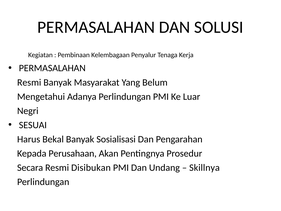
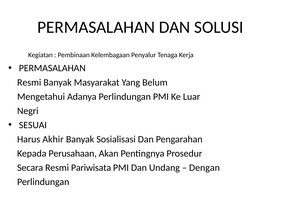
Bekal: Bekal -> Akhir
Disibukan: Disibukan -> Pariwisata
Skillnya: Skillnya -> Dengan
